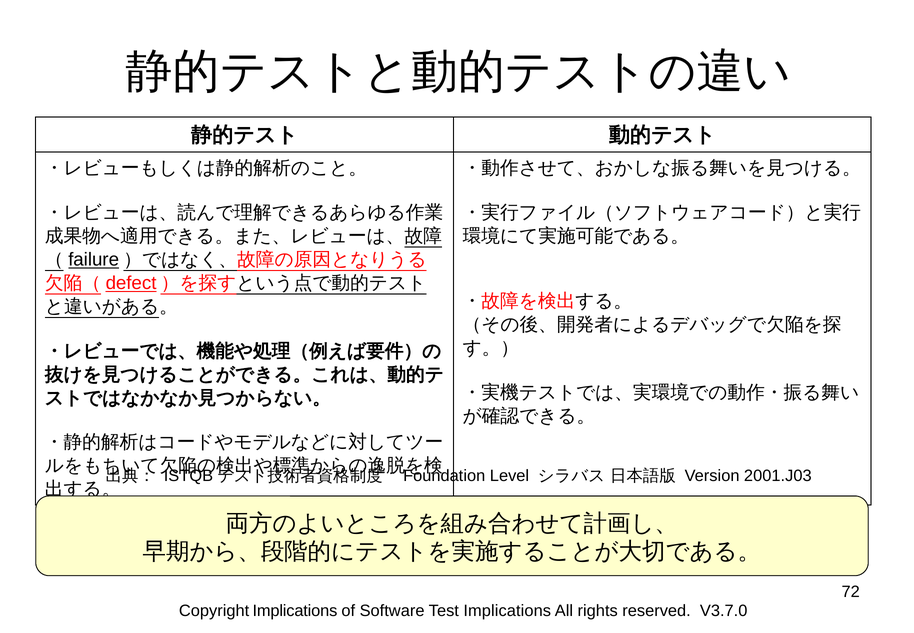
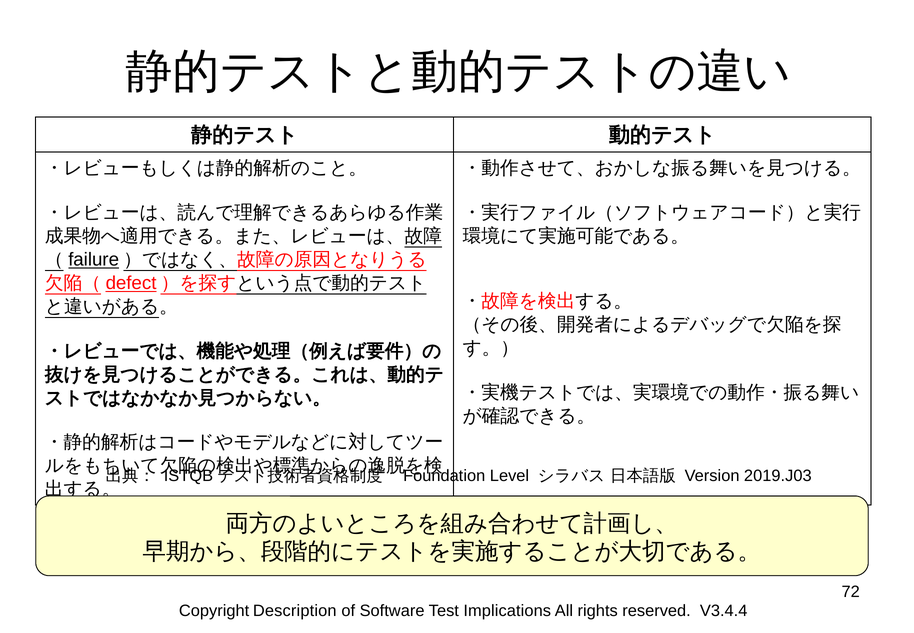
2001.J03: 2001.J03 -> 2019.J03
Copyright Implications: Implications -> Description
V3.7.0: V3.7.0 -> V3.4.4
